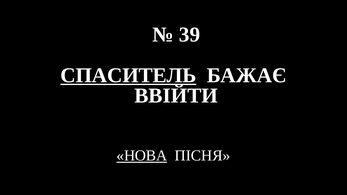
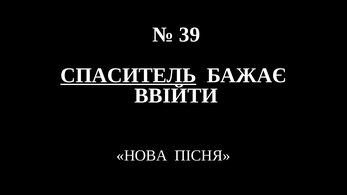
НОВА underline: present -> none
